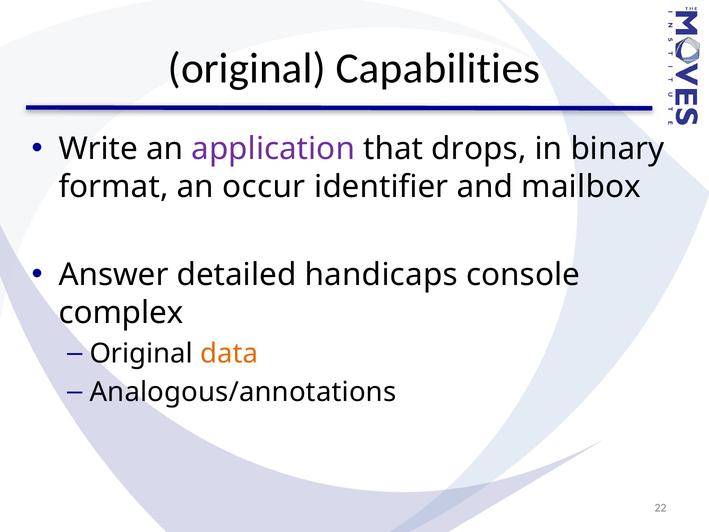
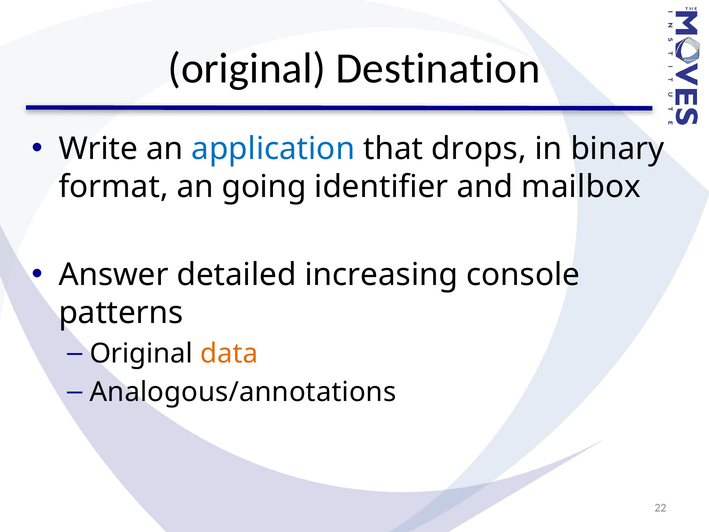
Capabilities: Capabilities -> Destination
application colour: purple -> blue
occur: occur -> going
handicaps: handicaps -> increasing
complex: complex -> patterns
